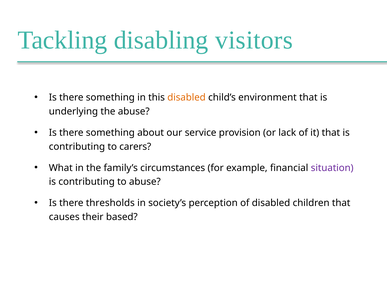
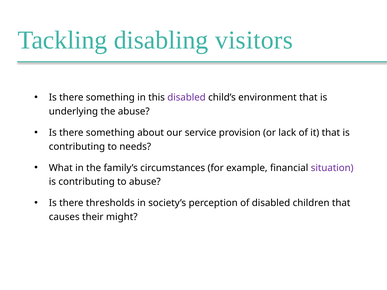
disabled at (187, 98) colour: orange -> purple
carers: carers -> needs
based: based -> might
